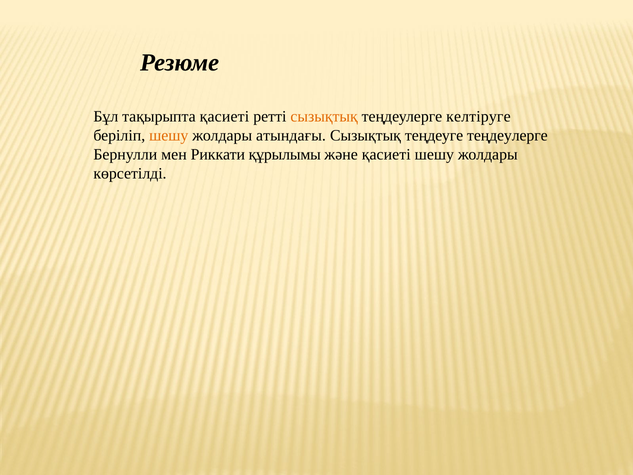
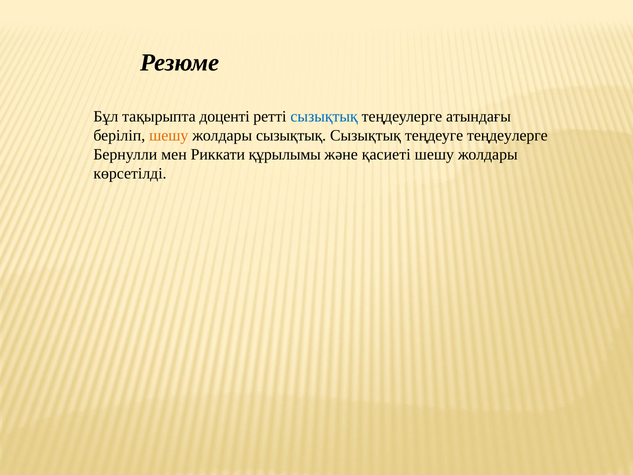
тақырыпта қасиеті: қасиеті -> доценті
сызықтық at (324, 116) colour: orange -> blue
келтіруге: келтіруге -> атындағы
жолдары атындағы: атындағы -> сызықтық
